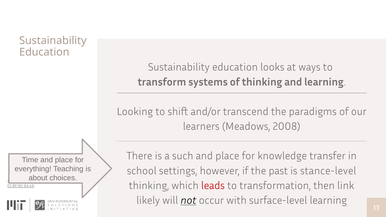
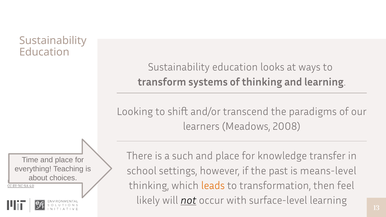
stance-level: stance-level -> means-level
leads colour: red -> orange
link: link -> feel
